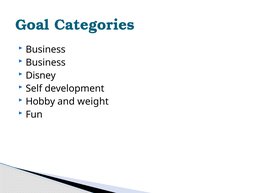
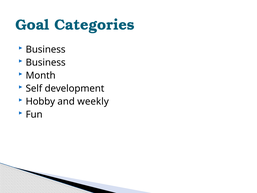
Disney: Disney -> Month
weight: weight -> weekly
